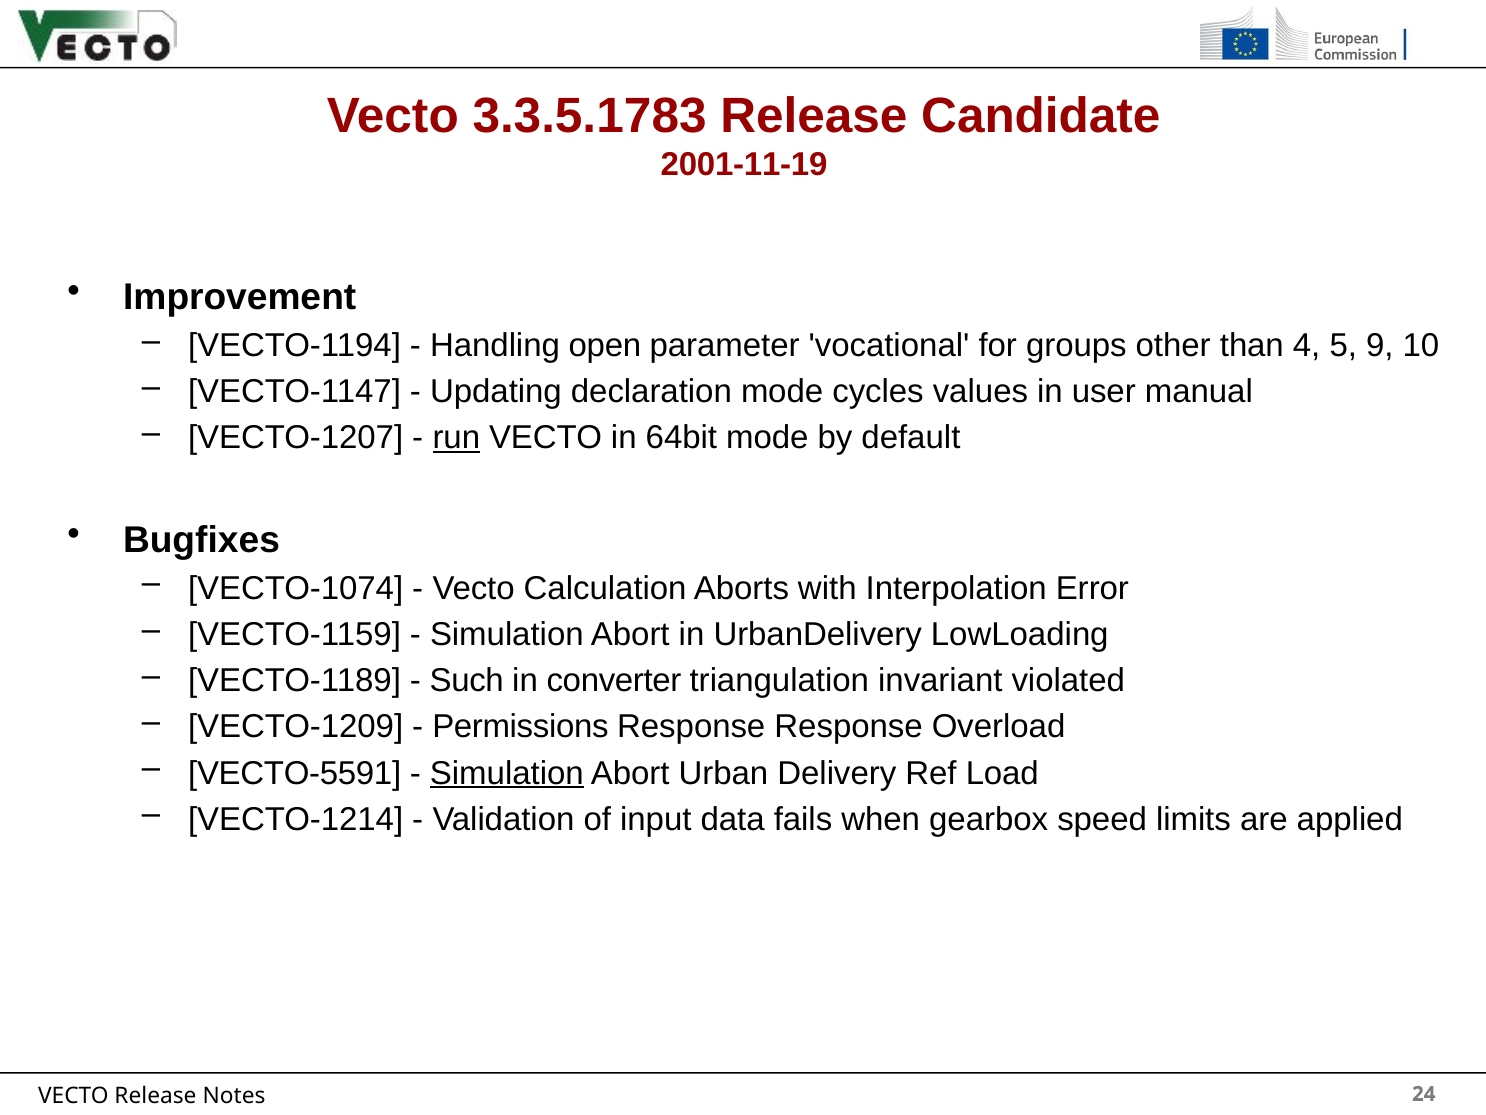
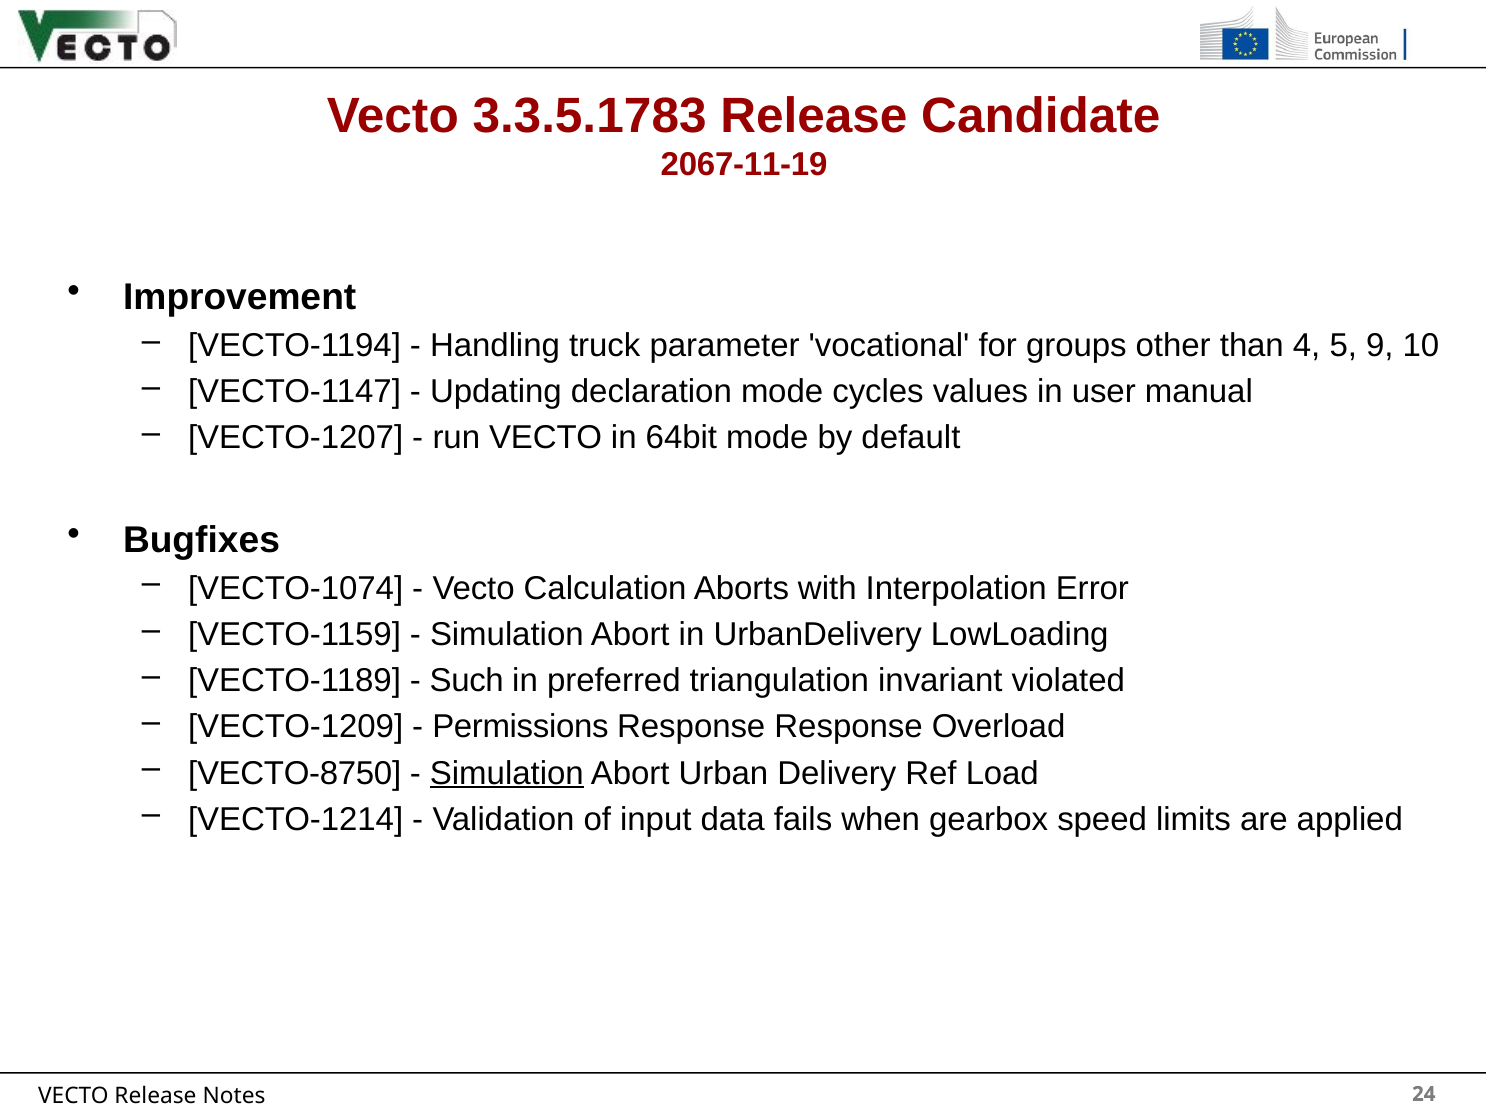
2001-11-19: 2001-11-19 -> 2067-11-19
open: open -> truck
run underline: present -> none
converter: converter -> preferred
VECTO-5591: VECTO-5591 -> VECTO-8750
